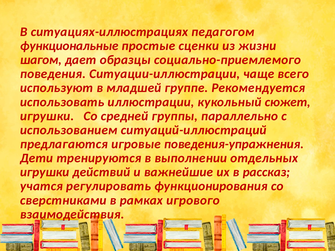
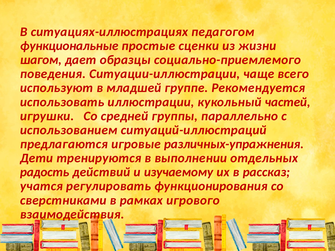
сюжет: сюжет -> частей
поведения-упражнения: поведения-упражнения -> различных-упражнения
игрушки at (45, 172): игрушки -> радость
важнейшие: важнейшие -> изучаемому
